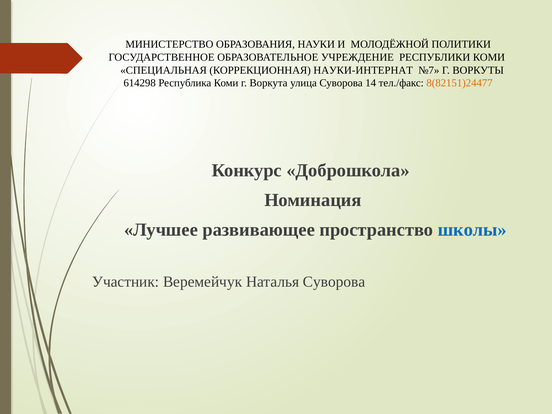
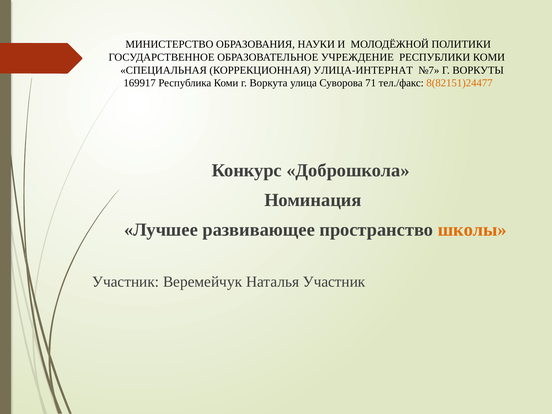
НАУКИ-ИНТЕРНАТ: НАУКИ-ИНТЕРНАТ -> УЛИЦА-ИНТЕРНАТ
614298: 614298 -> 169917
14: 14 -> 71
школы colour: blue -> orange
Наталья Суворова: Суворова -> Участник
